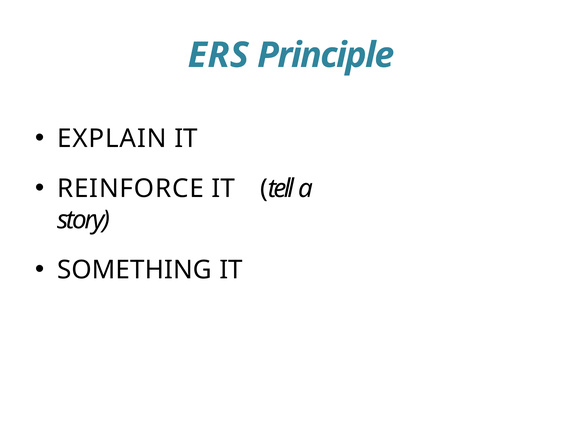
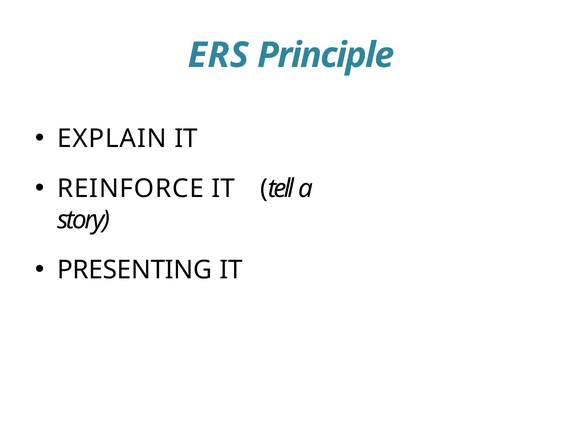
SOMETHING: SOMETHING -> PRESENTING
